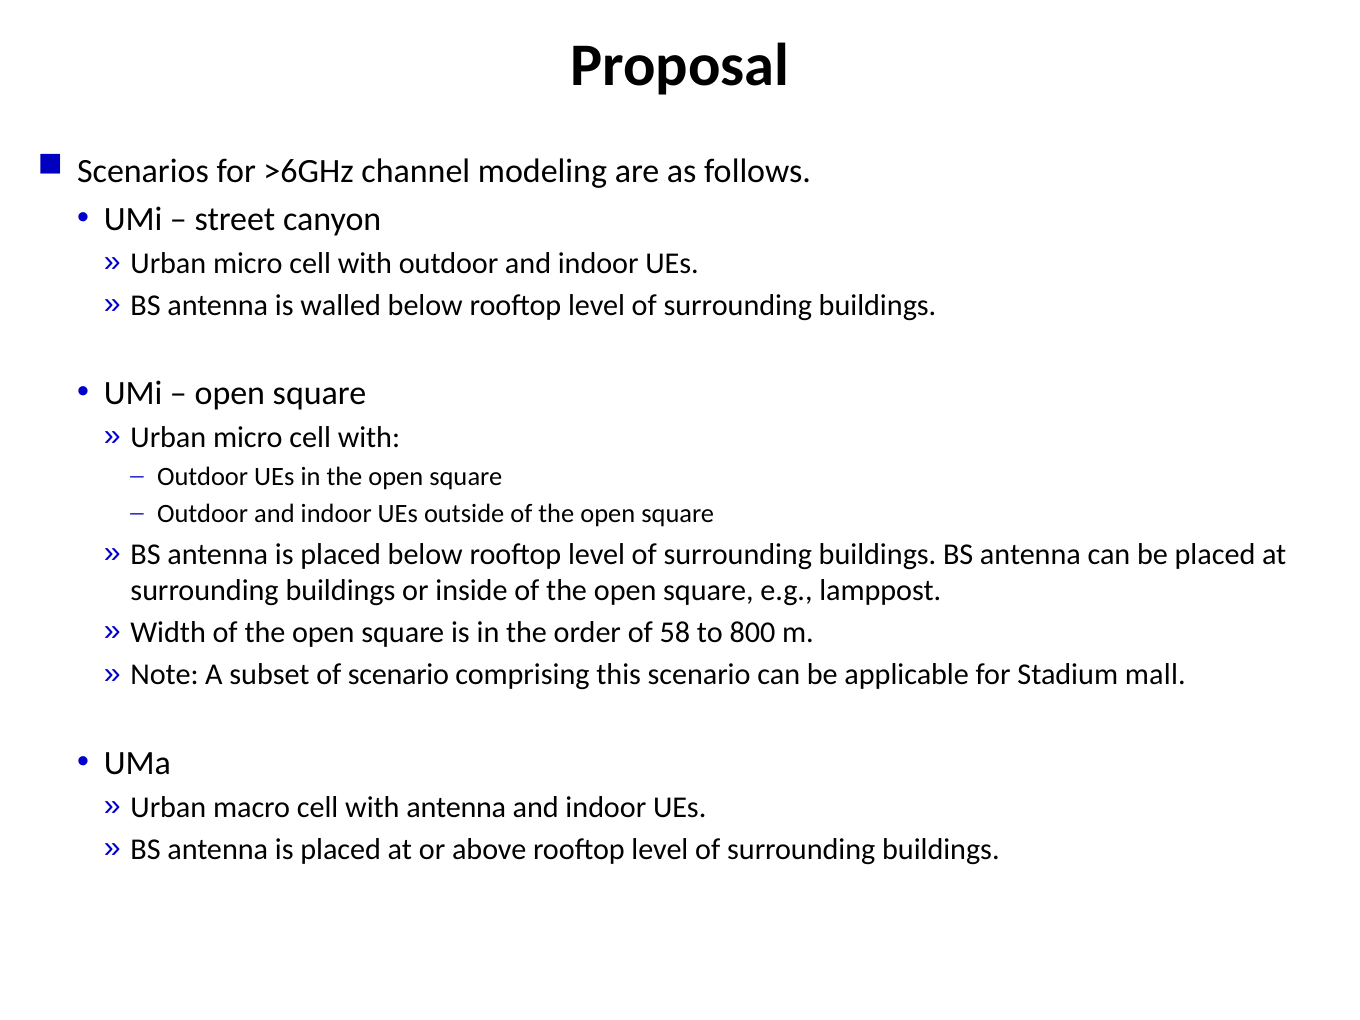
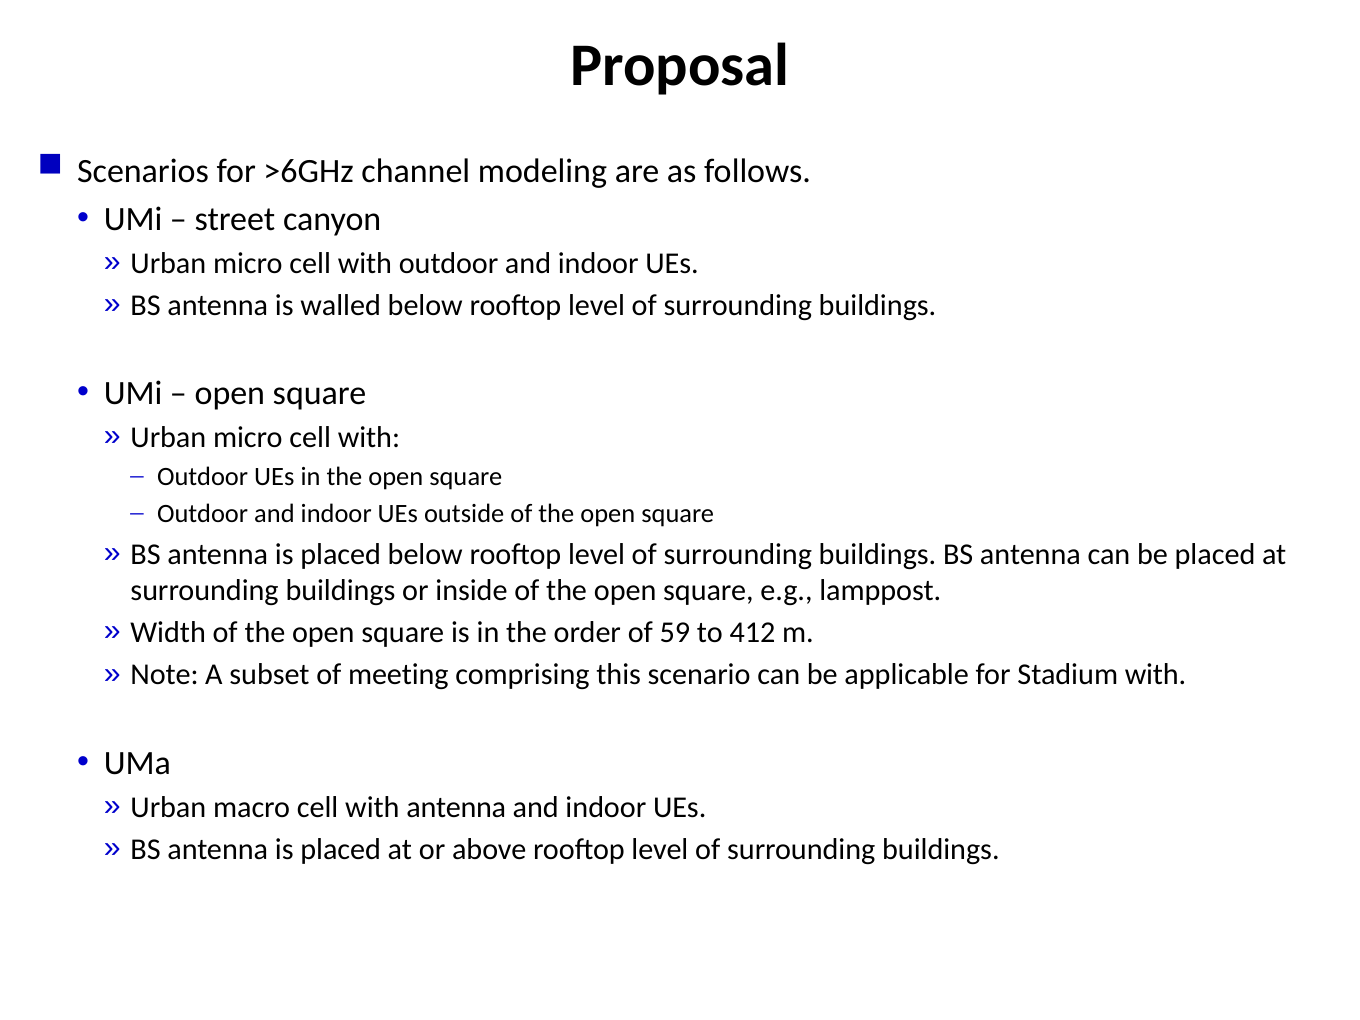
58: 58 -> 59
800: 800 -> 412
of scenario: scenario -> meeting
Stadium mall: mall -> with
